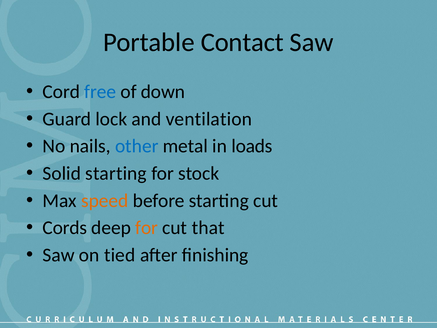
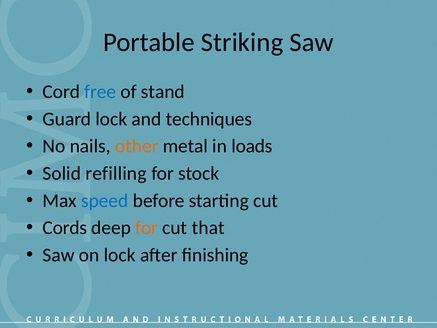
Contact: Contact -> Striking
down: down -> stand
ventilation: ventilation -> techniques
other colour: blue -> orange
Solid starting: starting -> refilling
speed colour: orange -> blue
on tied: tied -> lock
